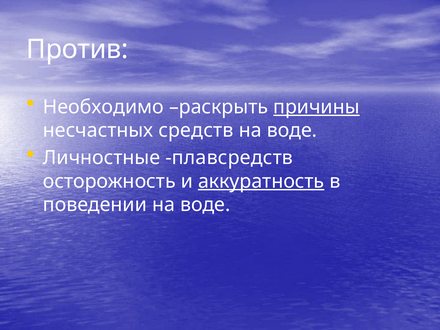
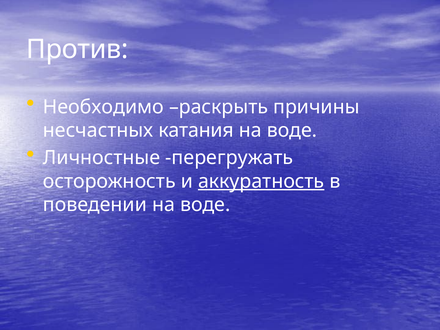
причины underline: present -> none
средств: средств -> катания
плавсредств: плавсредств -> перегружать
